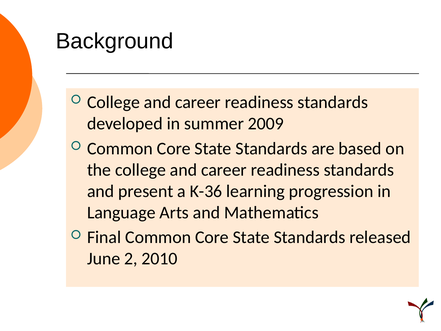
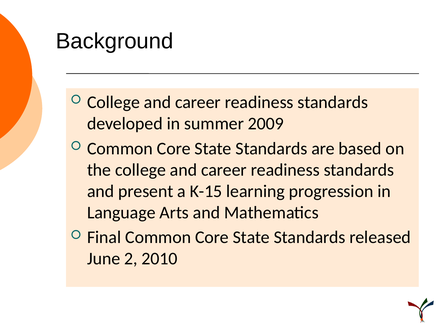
K-36: K-36 -> K-15
